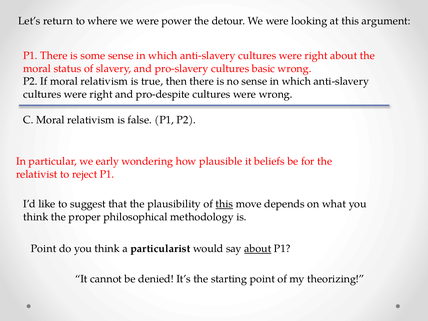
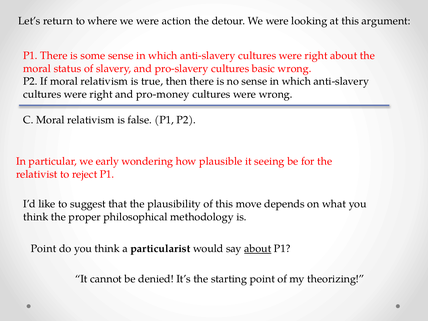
power: power -> action
pro-despite: pro-despite -> pro-money
beliefs: beliefs -> seeing
this at (224, 204) underline: present -> none
